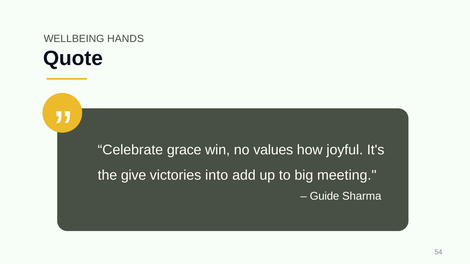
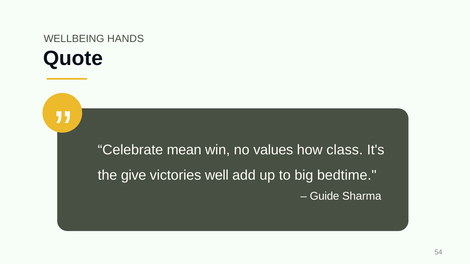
grace: grace -> mean
joyful: joyful -> class
into: into -> well
meeting: meeting -> bedtime
